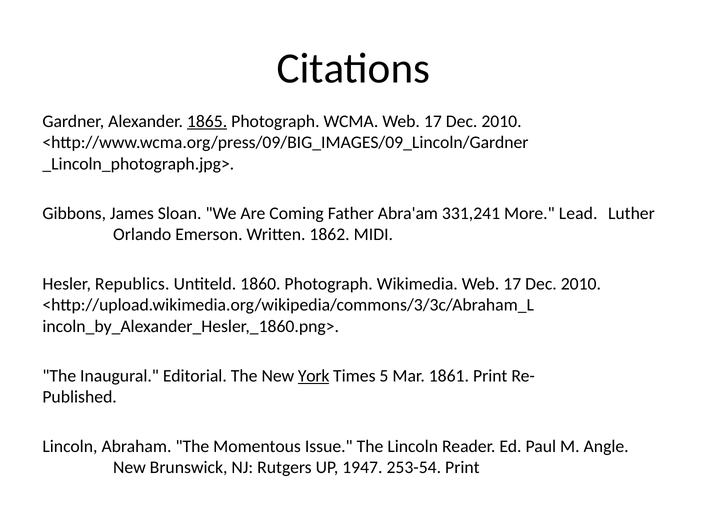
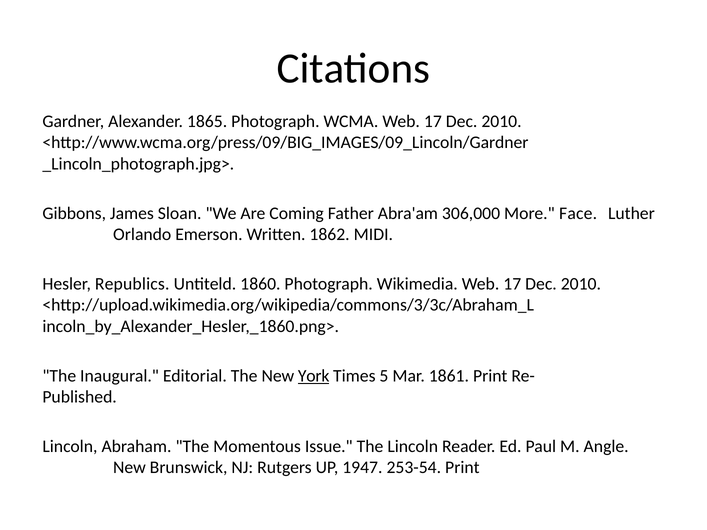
1865 underline: present -> none
331,241: 331,241 -> 306,000
Lead: Lead -> Face
